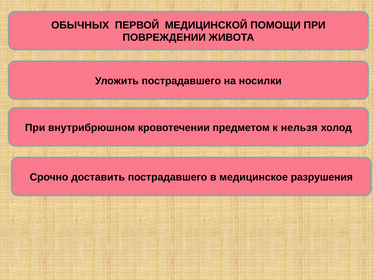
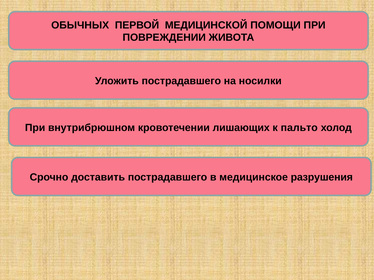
предметом: предметом -> лишающих
нельзя: нельзя -> пальто
